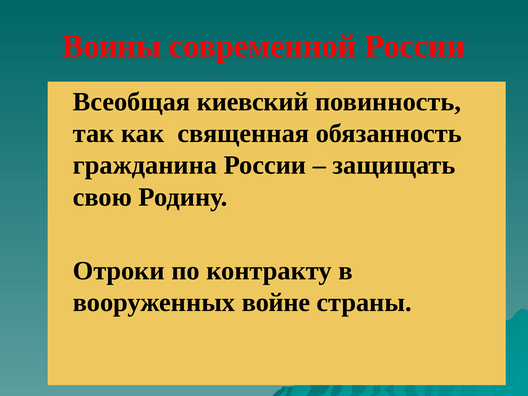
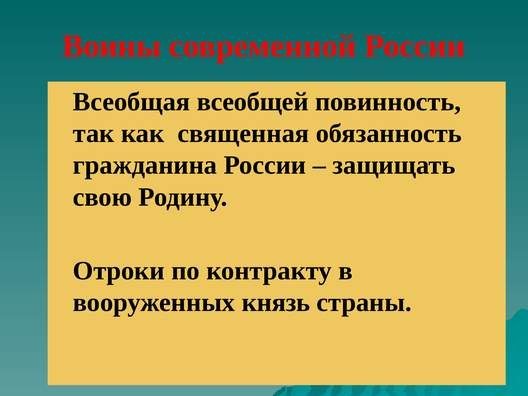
киевский: киевский -> всеобщей
войне: войне -> князь
